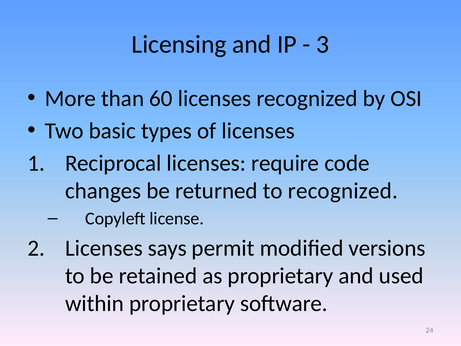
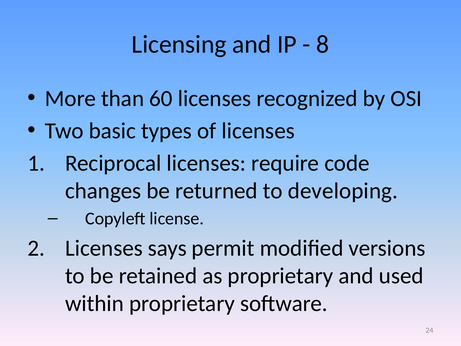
3: 3 -> 8
to recognized: recognized -> developing
